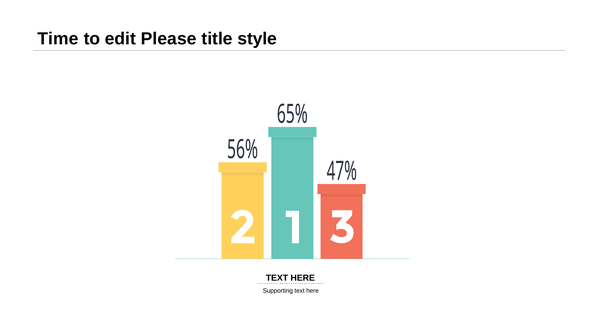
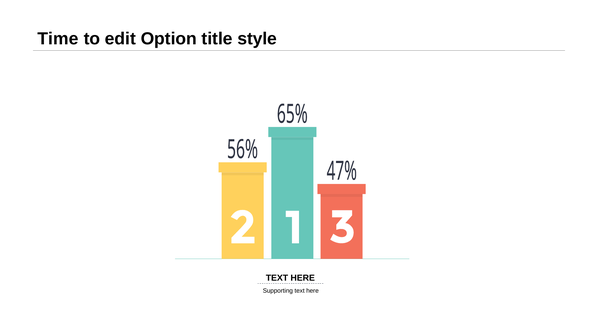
Please: Please -> Option
